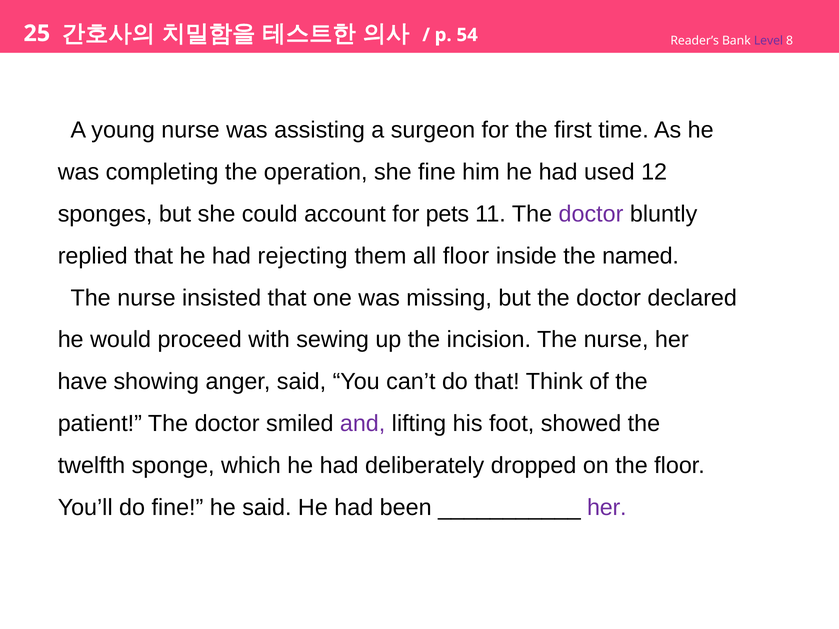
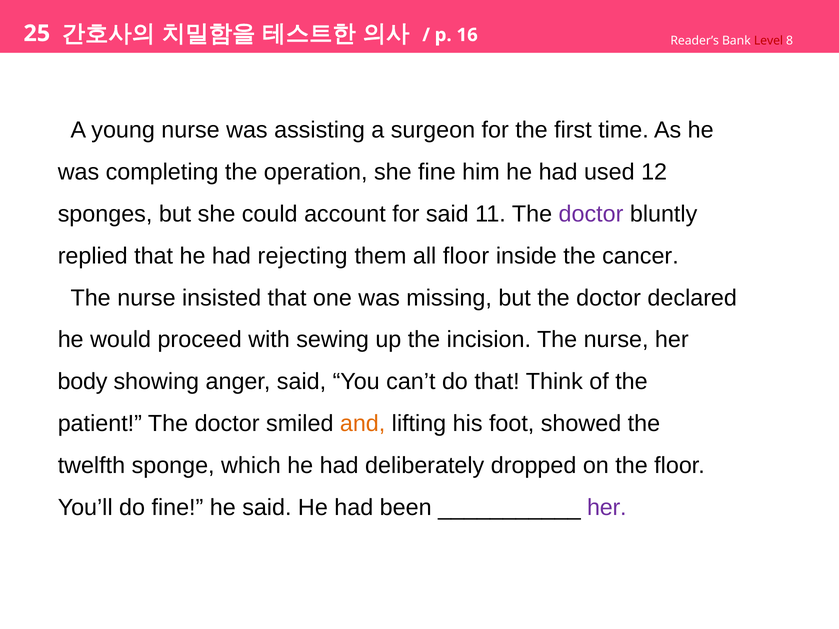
54: 54 -> 16
Level colour: purple -> red
for pets: pets -> said
named: named -> cancer
have: have -> body
and colour: purple -> orange
